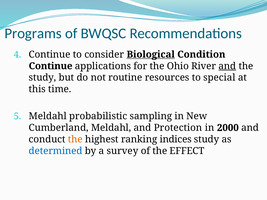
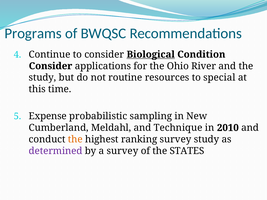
Continue at (51, 66): Continue -> Consider
and at (227, 66) underline: present -> none
Meldahl at (48, 116): Meldahl -> Expense
Protection: Protection -> Technique
2000: 2000 -> 2010
ranking indices: indices -> survey
determined colour: blue -> purple
EFFECT: EFFECT -> STATES
